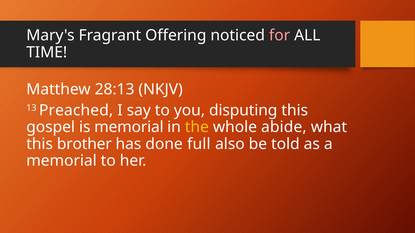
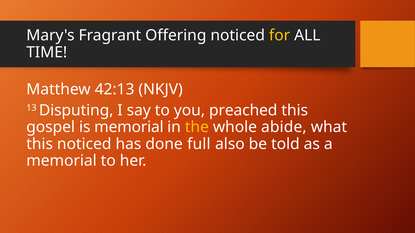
for colour: pink -> yellow
28:13: 28:13 -> 42:13
Preached: Preached -> Disputing
disputing: disputing -> preached
this brother: brother -> noticed
